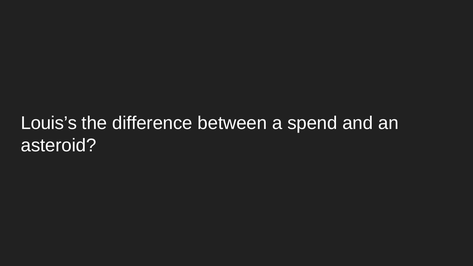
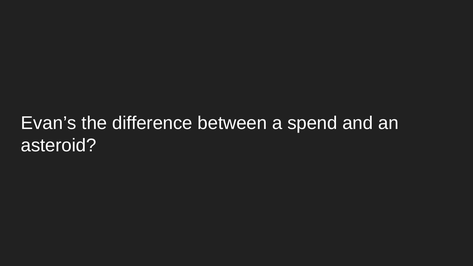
Louis’s: Louis’s -> Evan’s
